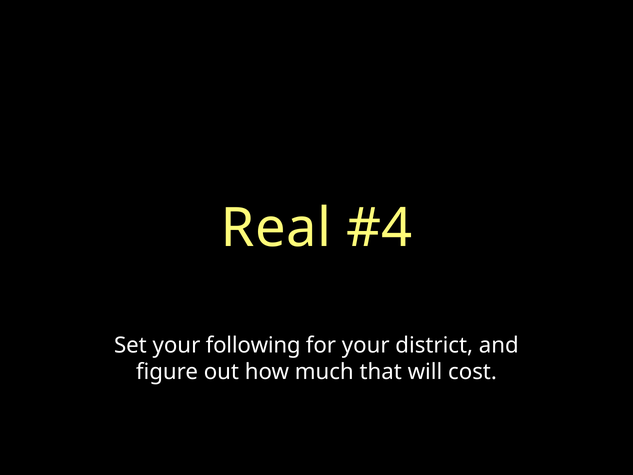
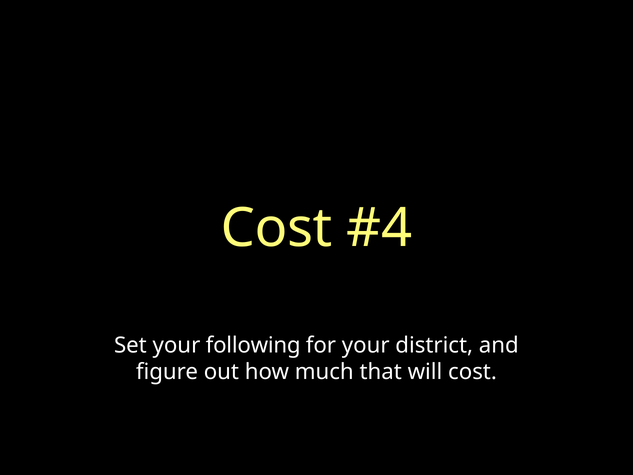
Real at (276, 228): Real -> Cost
